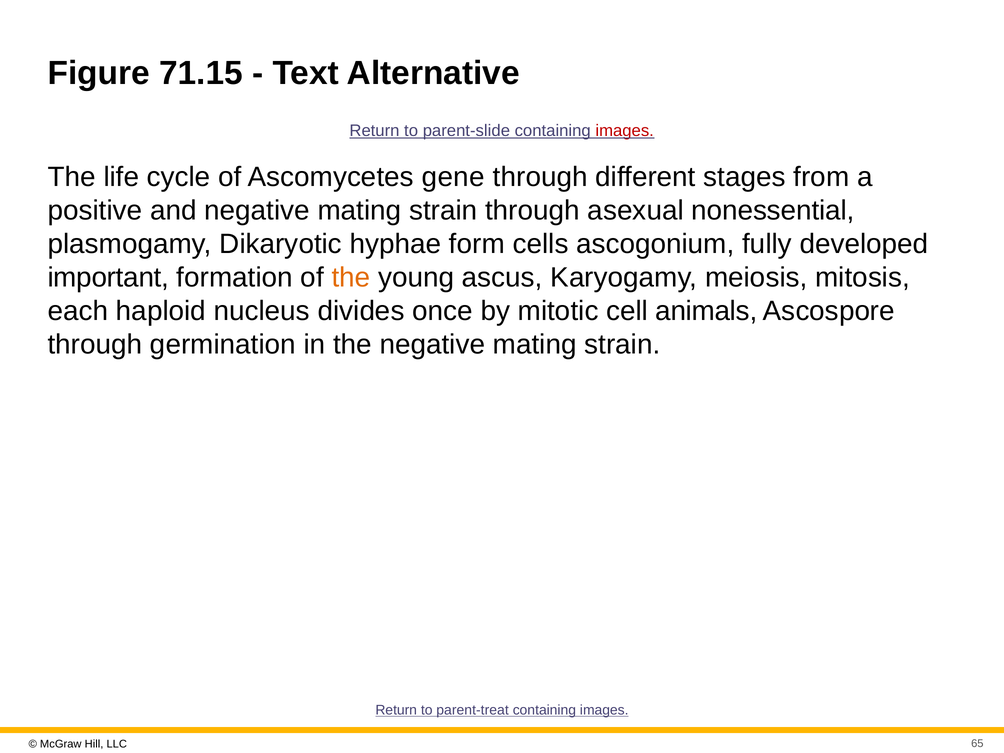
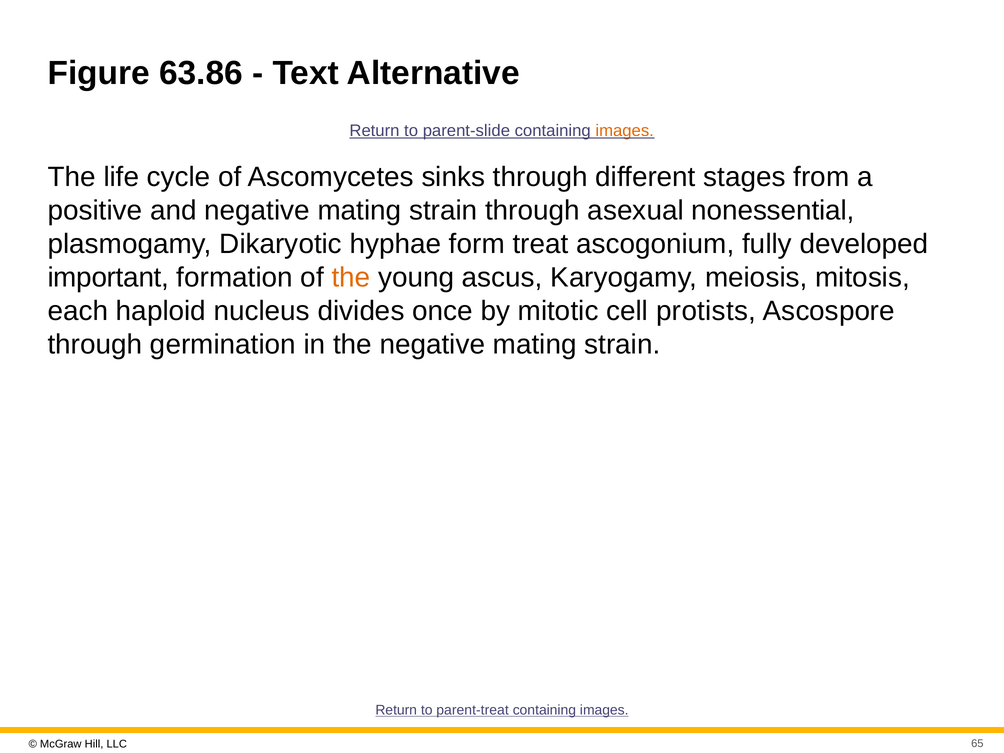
71.15: 71.15 -> 63.86
images at (625, 131) colour: red -> orange
gene: gene -> sinks
cells: cells -> treat
animals: animals -> protists
